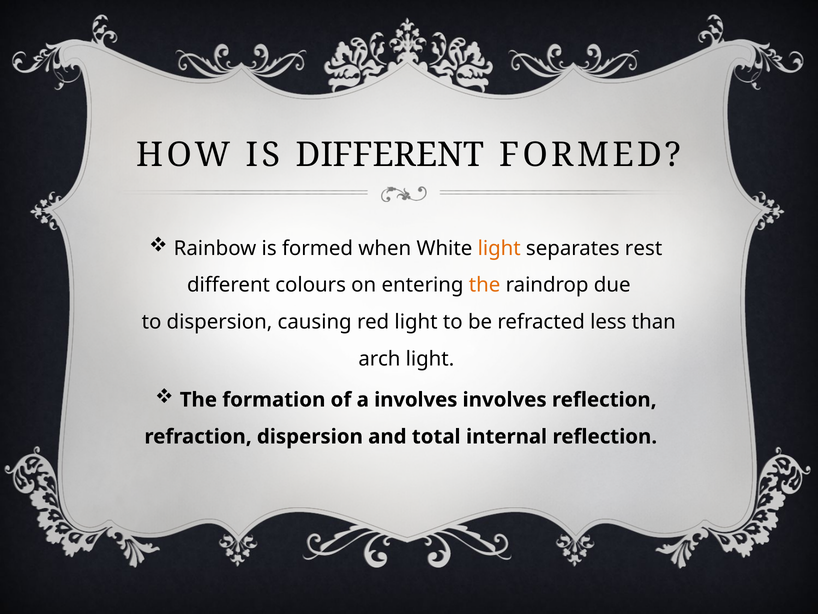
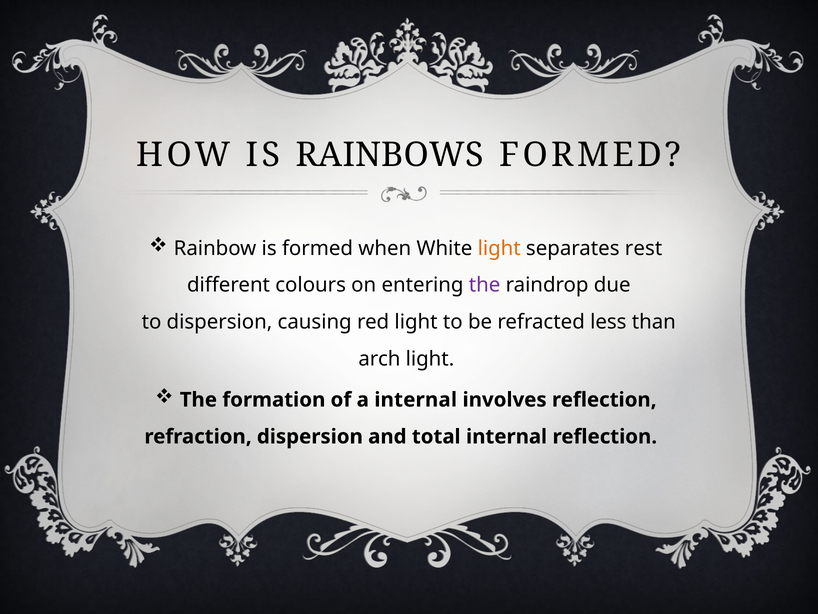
IS DIFFERENT: DIFFERENT -> RAINBOWS
the at (485, 285) colour: orange -> purple
a involves: involves -> internal
